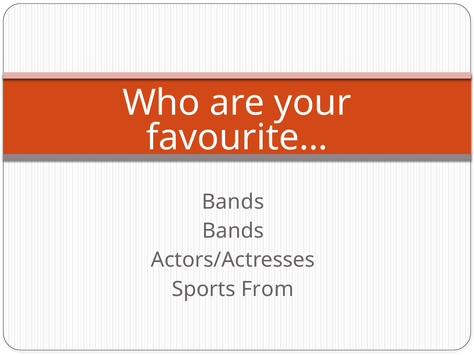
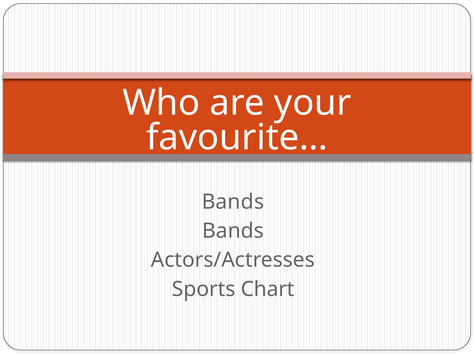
From: From -> Chart
